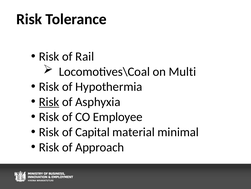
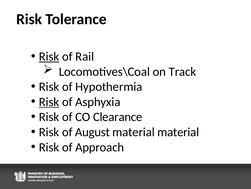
Risk at (49, 56) underline: none -> present
Multi: Multi -> Track
Employee: Employee -> Clearance
Capital: Capital -> August
material minimal: minimal -> material
